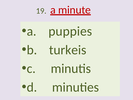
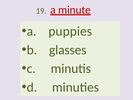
turkeis: turkeis -> glasses
